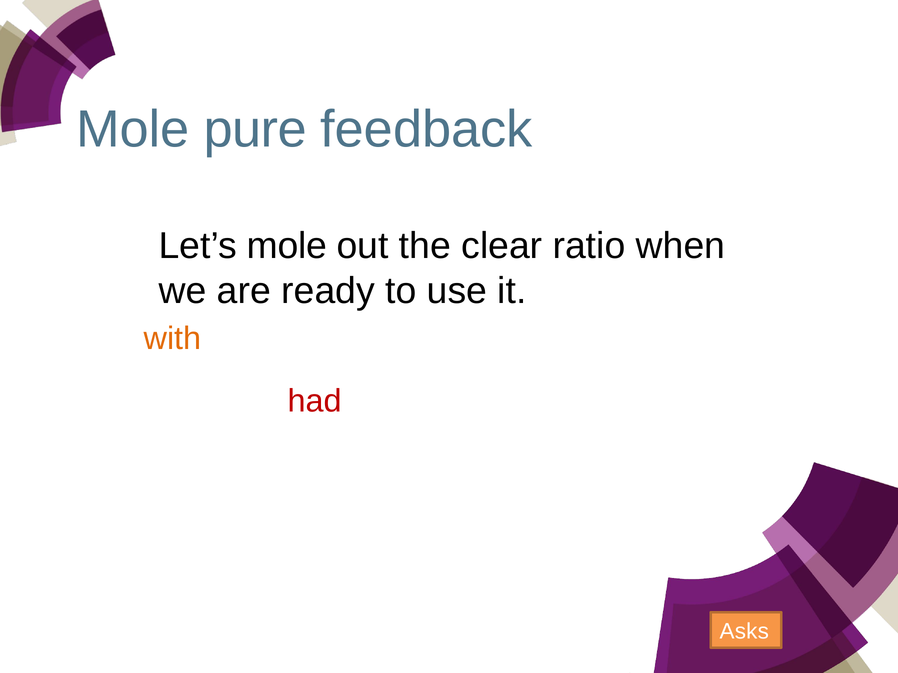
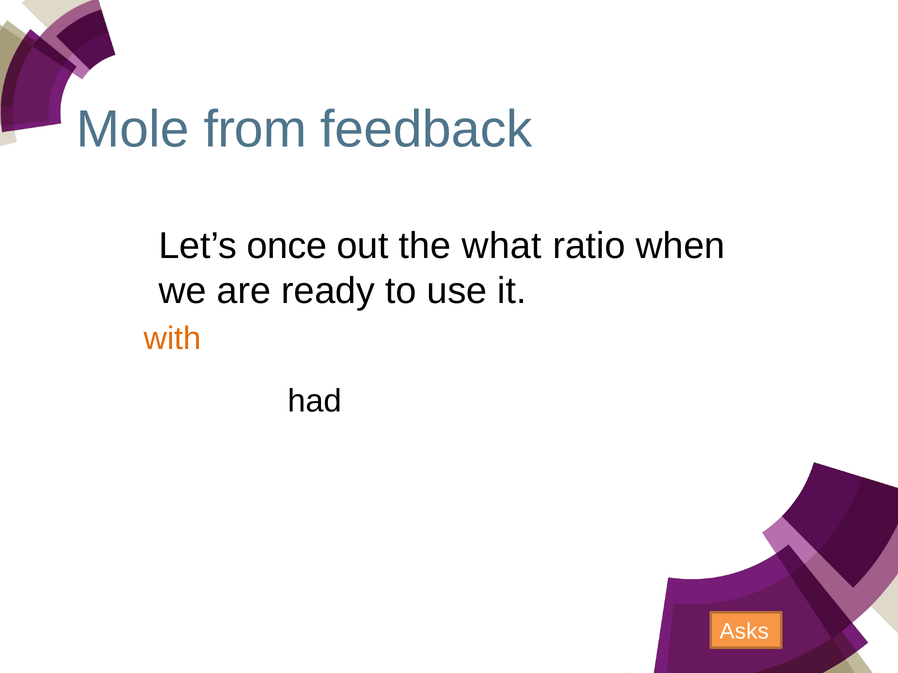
pure: pure -> from
Let’s mole: mole -> once
clear: clear -> what
had colour: red -> black
